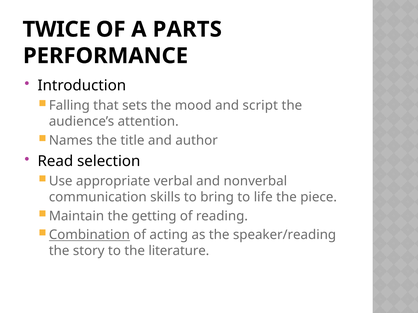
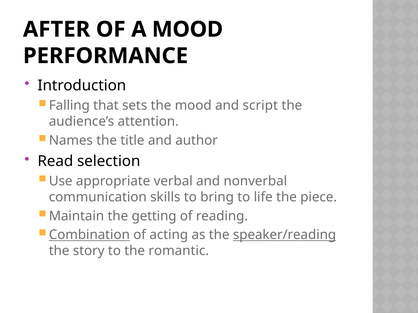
TWICE: TWICE -> AFTER
A PARTS: PARTS -> MOOD
speaker/reading underline: none -> present
literature: literature -> romantic
